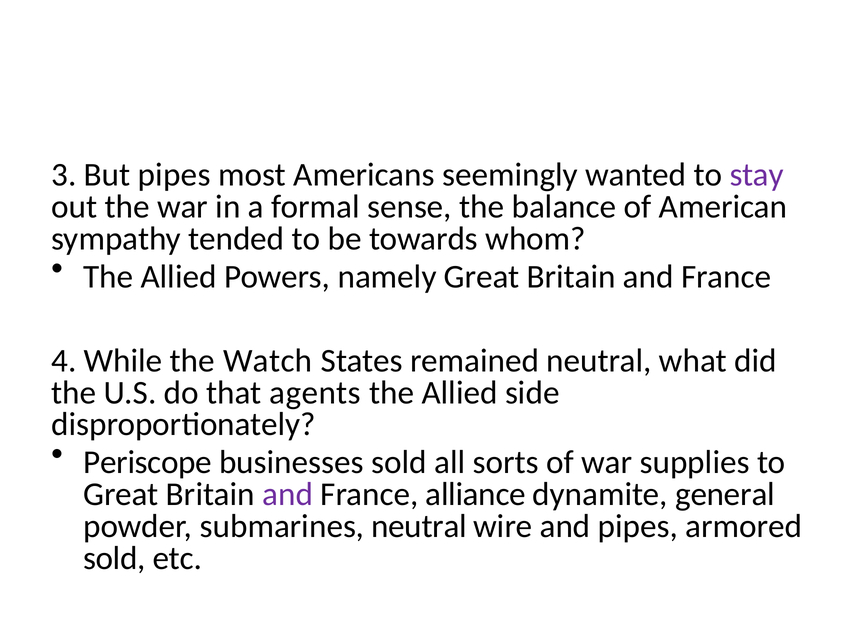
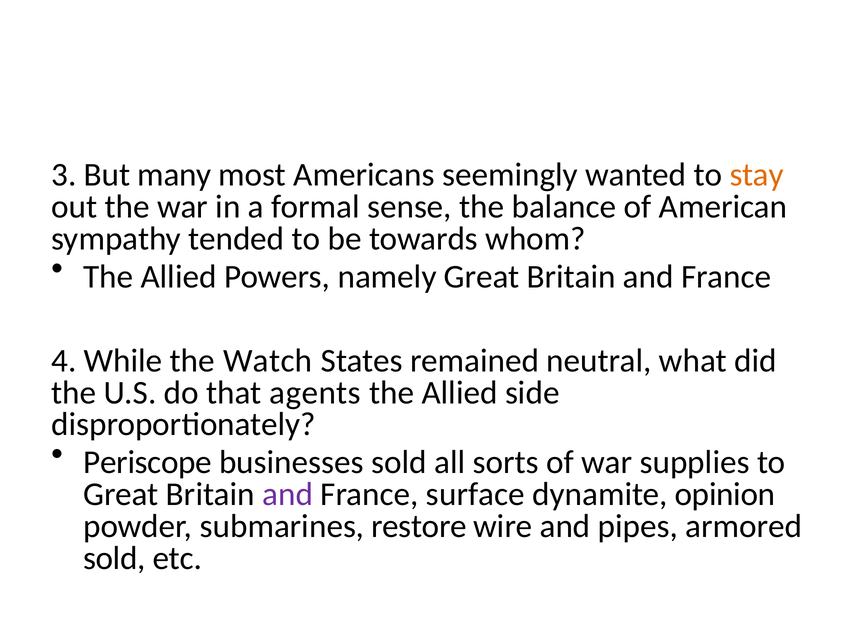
But pipes: pipes -> many
stay colour: purple -> orange
alliance: alliance -> surface
general: general -> opinion
submarines neutral: neutral -> restore
